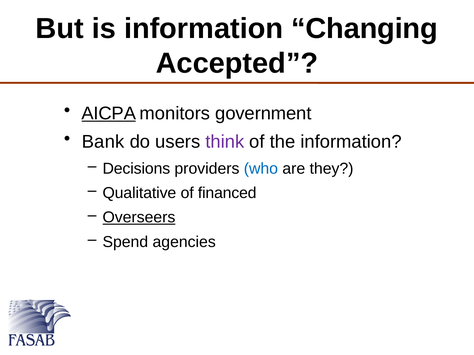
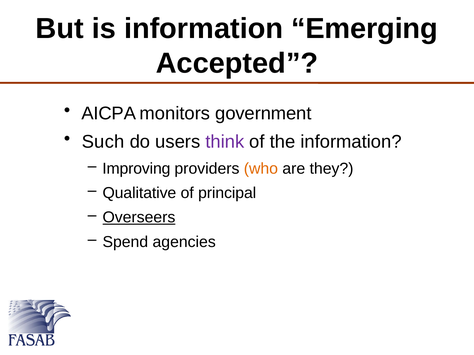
Changing: Changing -> Emerging
AICPA underline: present -> none
Bank: Bank -> Such
Decisions: Decisions -> Improving
who colour: blue -> orange
financed: financed -> principal
